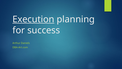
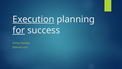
for underline: none -> present
